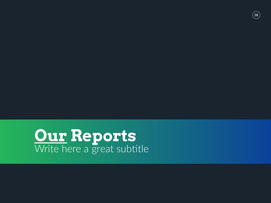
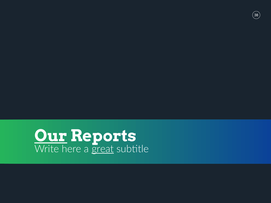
great underline: none -> present
